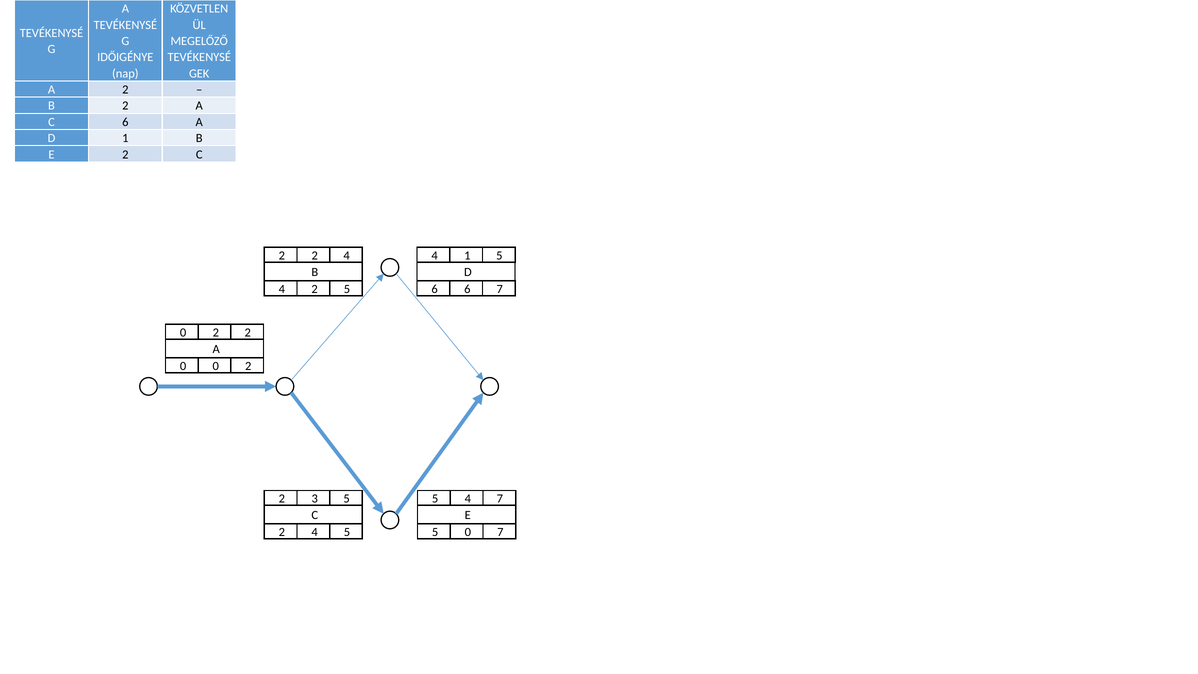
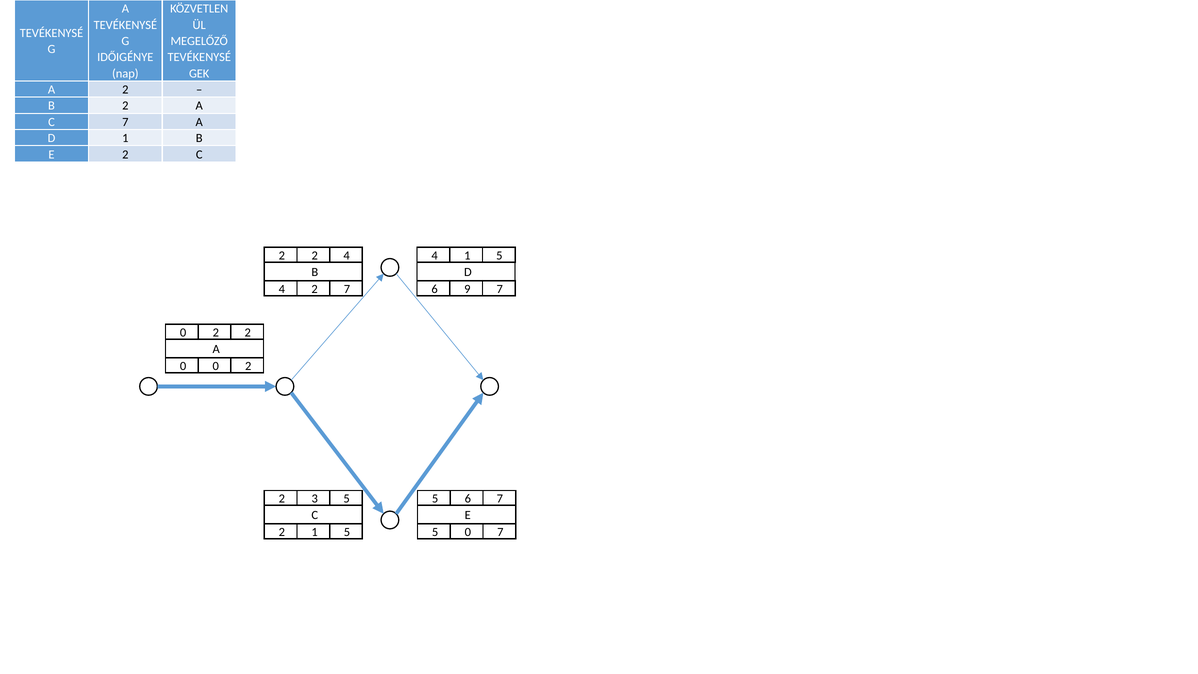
C 6: 6 -> 7
2 5: 5 -> 7
6 6: 6 -> 9
4 at (468, 498): 4 -> 6
4 at (315, 532): 4 -> 1
